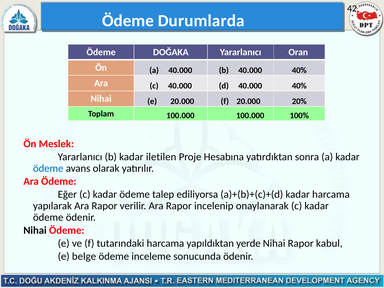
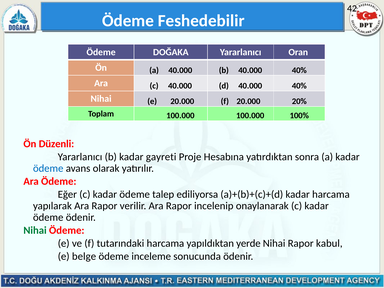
Durumlarda: Durumlarda -> Feshedebilir
Meslek: Meslek -> Düzenli
iletilen: iletilen -> gayreti
Nihai at (35, 230) colour: black -> green
